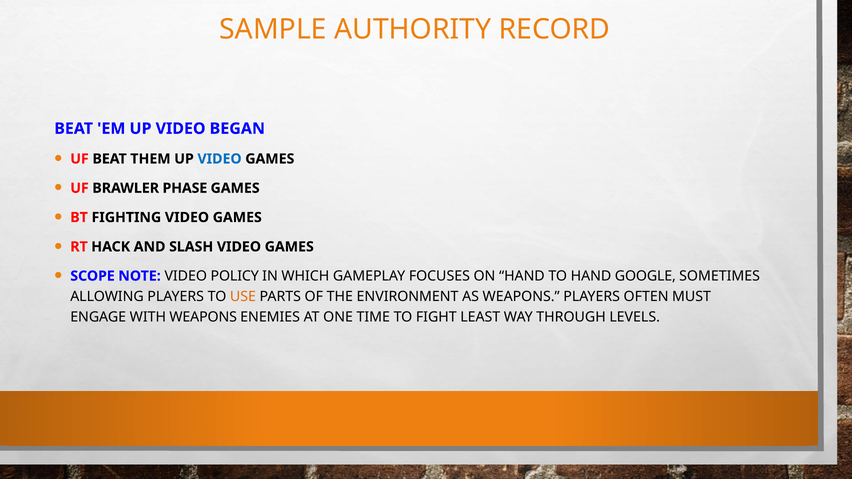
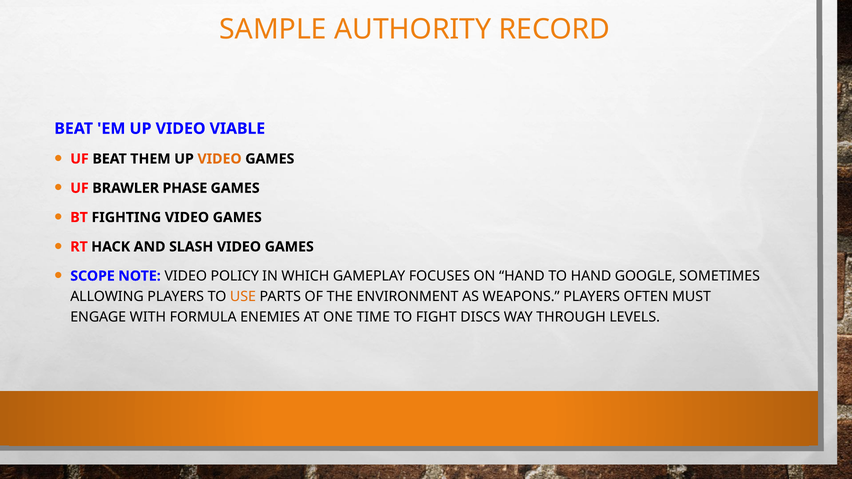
BEGAN: BEGAN -> VIABLE
VIDEO at (220, 159) colour: blue -> orange
WITH WEAPONS: WEAPONS -> FORMULA
LEAST: LEAST -> DISCS
